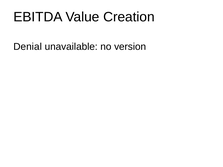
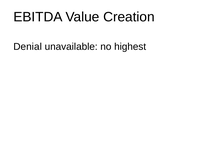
version: version -> highest
